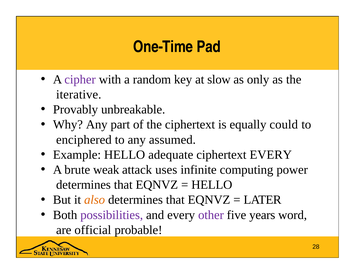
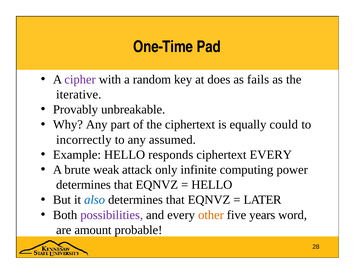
slow: slow -> does
only: only -> fails
enciphered: enciphered -> incorrectly
adequate: adequate -> responds
uses: uses -> only
also colour: orange -> blue
other colour: purple -> orange
official: official -> amount
